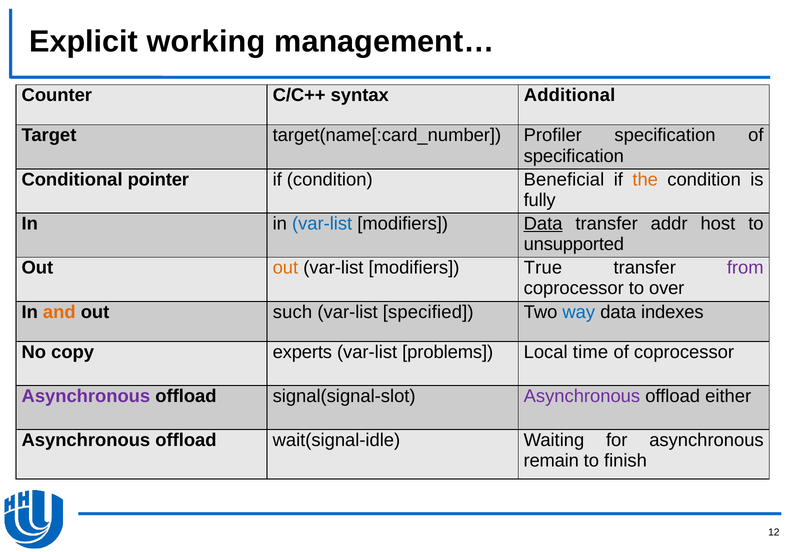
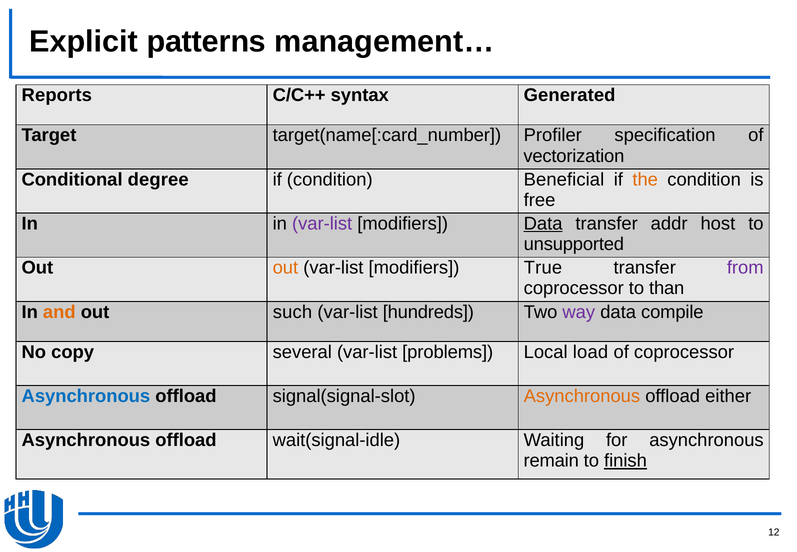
working: working -> patterns
Counter: Counter -> Reports
Additional: Additional -> Generated
specification at (574, 156): specification -> vectorization
pointer: pointer -> degree
fully: fully -> free
var-list at (322, 224) colour: blue -> purple
over: over -> than
specified: specified -> hundreds
way colour: blue -> purple
indexes: indexes -> compile
experts: experts -> several
time: time -> load
Asynchronous at (86, 396) colour: purple -> blue
Asynchronous at (582, 396) colour: purple -> orange
finish underline: none -> present
